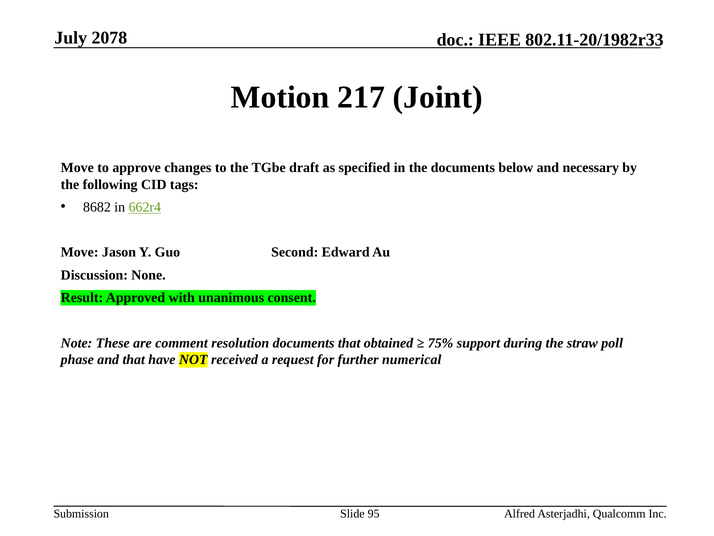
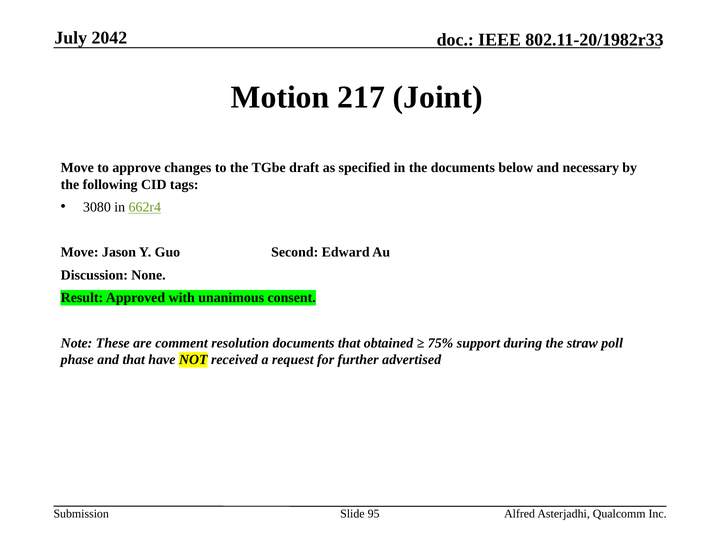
2078: 2078 -> 2042
8682: 8682 -> 3080
numerical: numerical -> advertised
